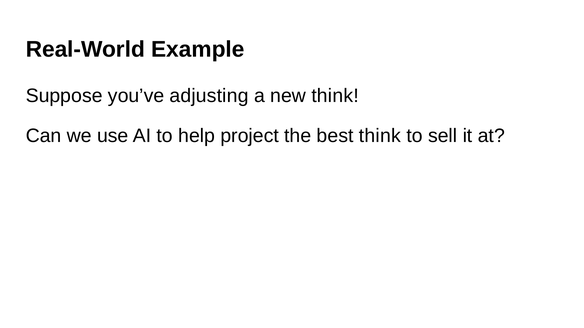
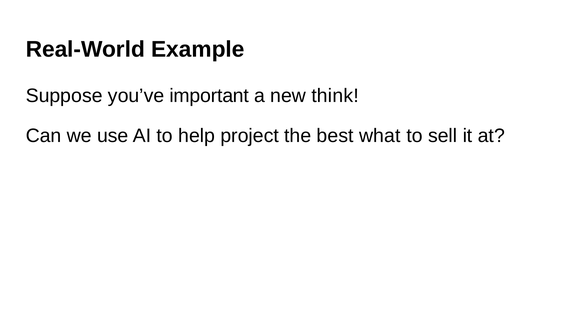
adjusting: adjusting -> important
best think: think -> what
